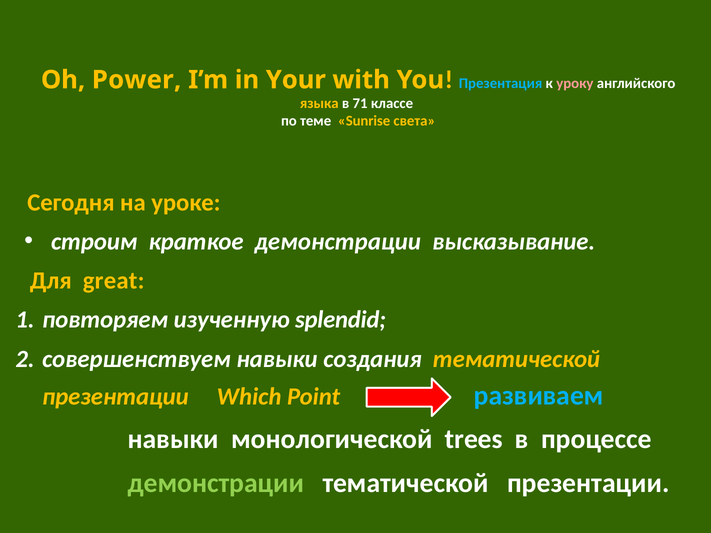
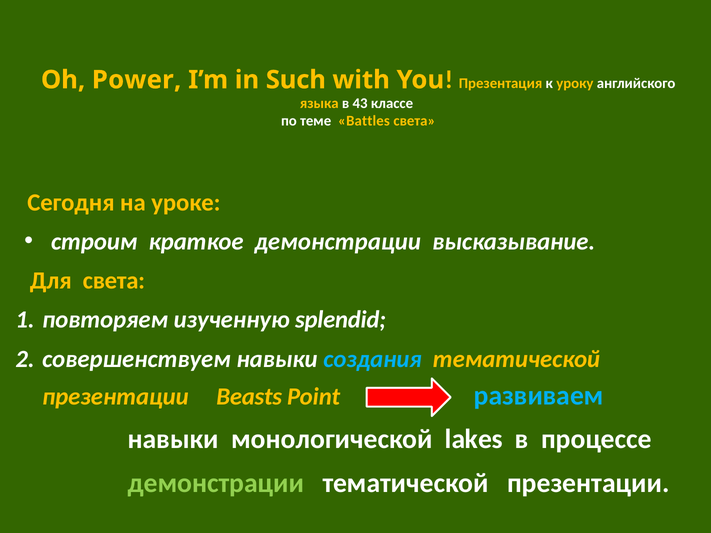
Your: Your -> Such
Презентация colour: light blue -> yellow
уроку colour: pink -> yellow
71: 71 -> 43
Sunrise: Sunrise -> Battles
Для great: great -> света
создания colour: white -> light blue
Which: Which -> Beasts
trees: trees -> lakes
